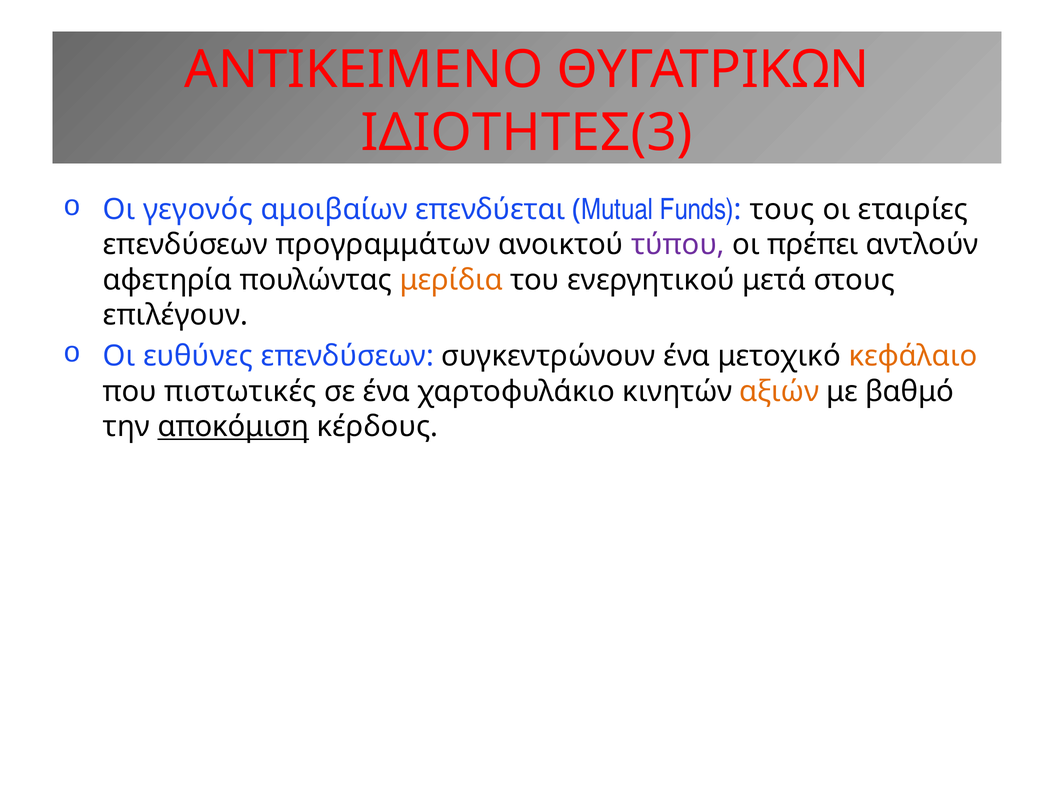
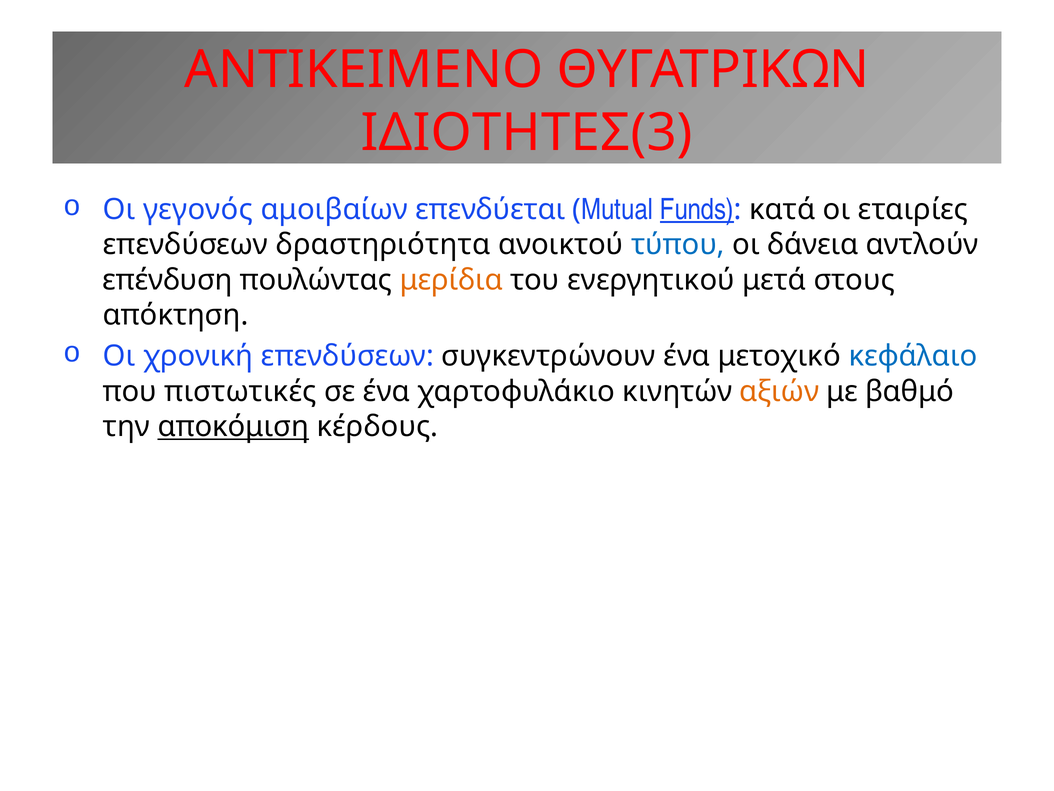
Funds underline: none -> present
τους: τους -> κατά
προγραμμάτων: προγραμμάτων -> δραστηριότητα
τύπου colour: purple -> blue
πρέπει: πρέπει -> δάνεια
αφετηρία: αφετηρία -> επένδυση
επιλέγουν: επιλέγουν -> απόκτηση
ευθύνες: ευθύνες -> χρονική
κεφάλαιο colour: orange -> blue
